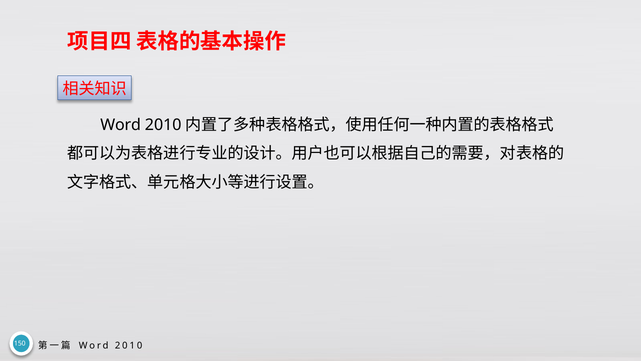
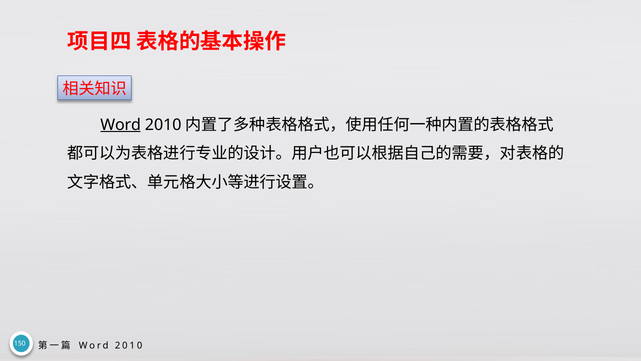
Word at (121, 125) underline: none -> present
